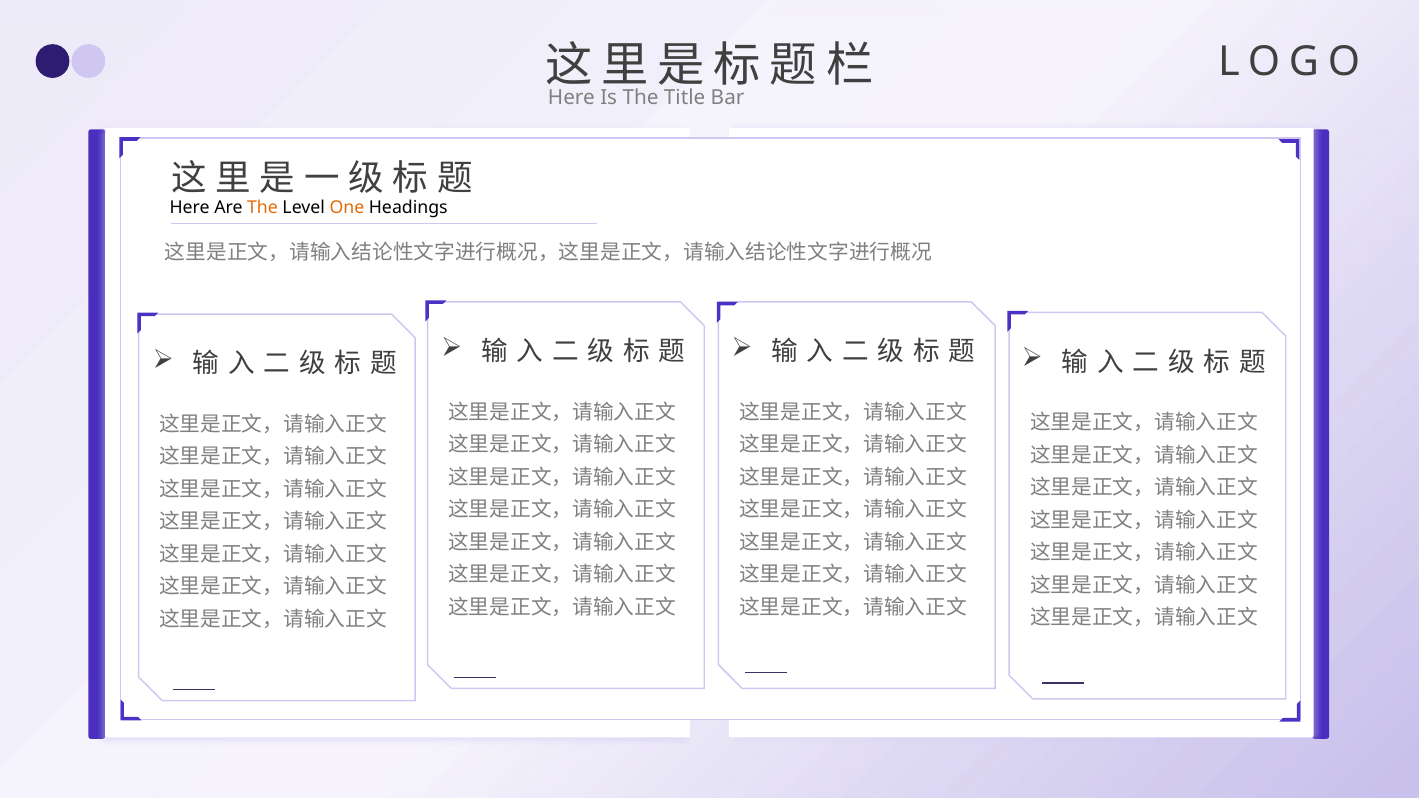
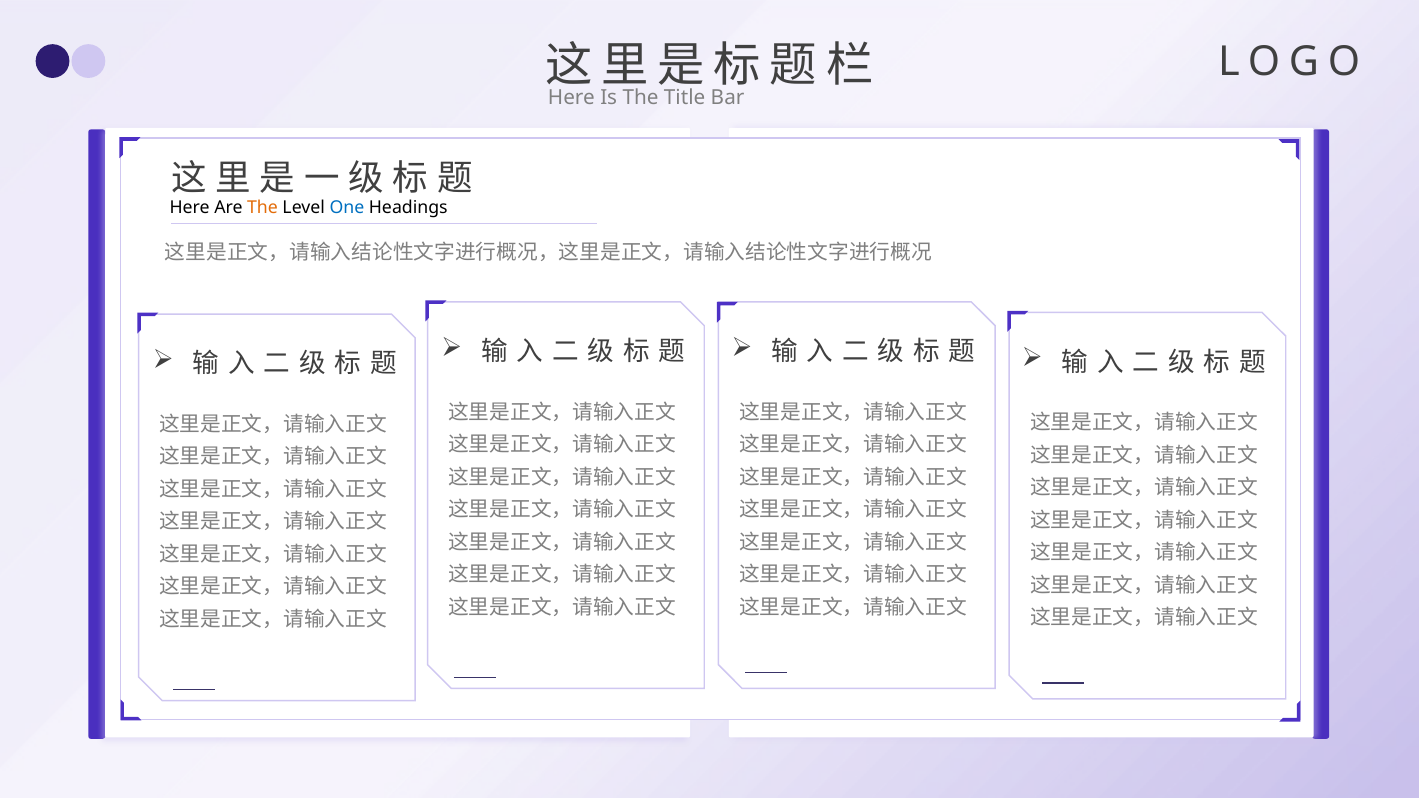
One colour: orange -> blue
